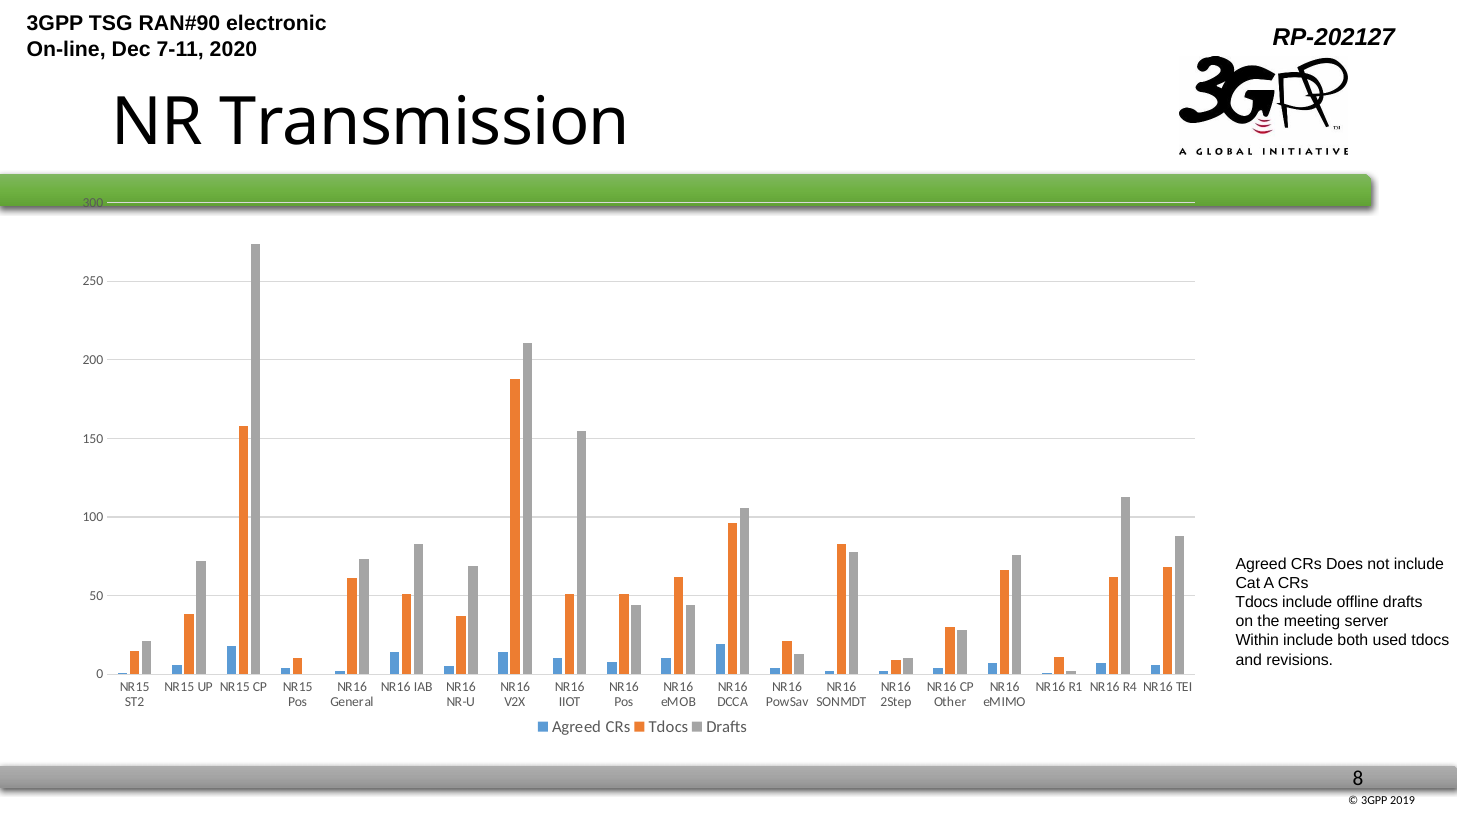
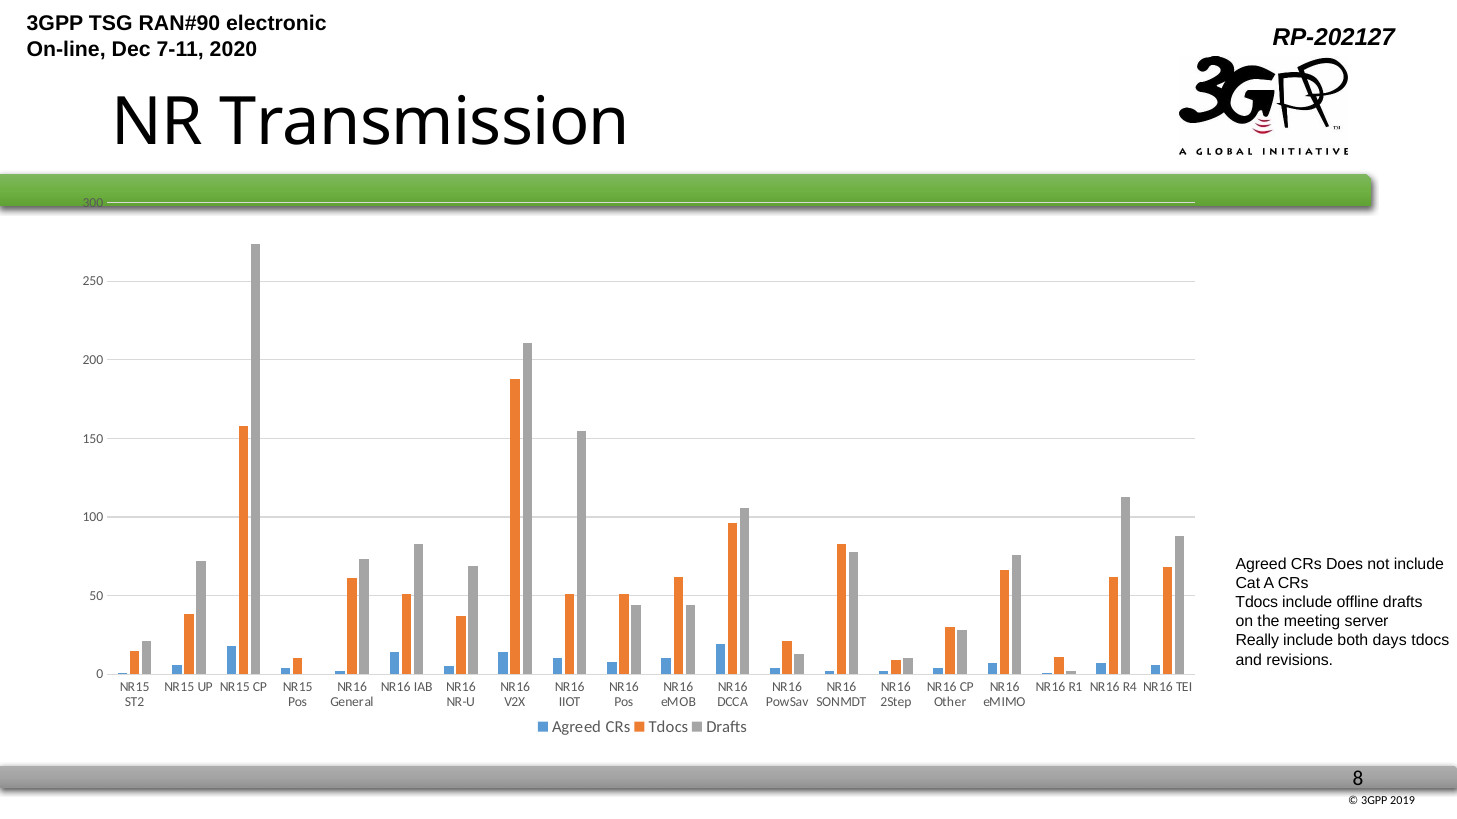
Within: Within -> Really
used: used -> days
